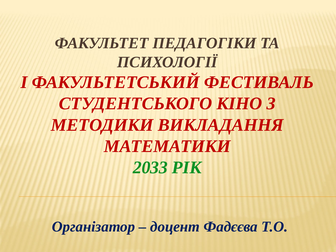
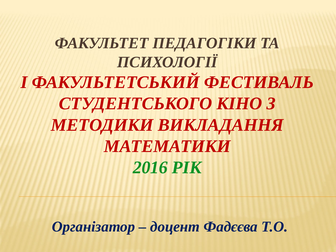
2033: 2033 -> 2016
